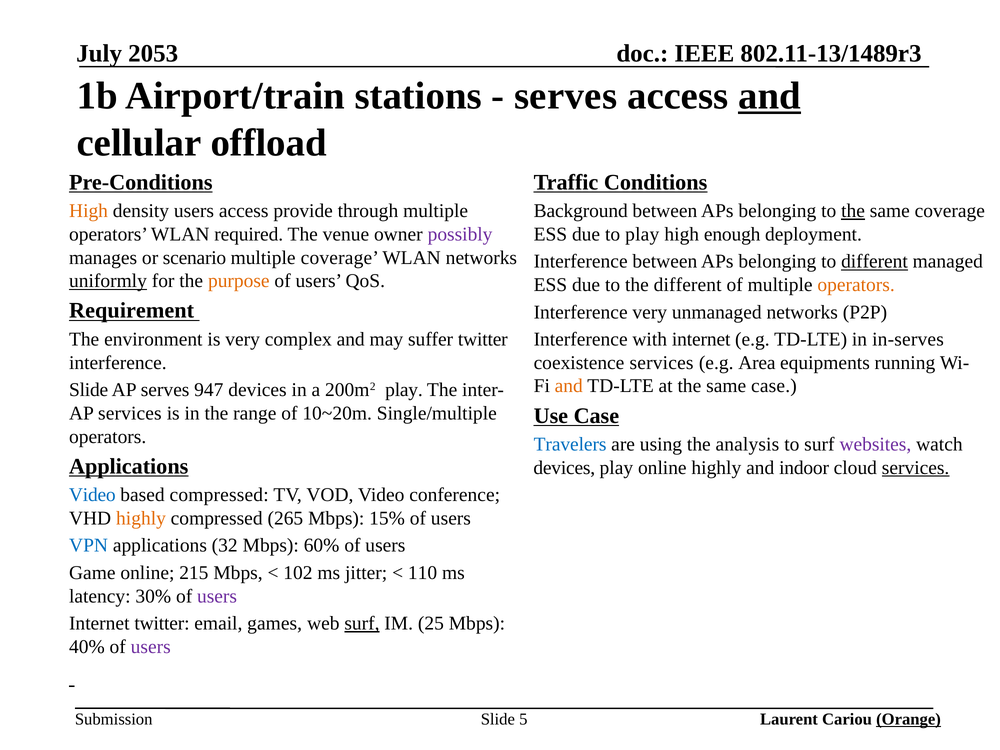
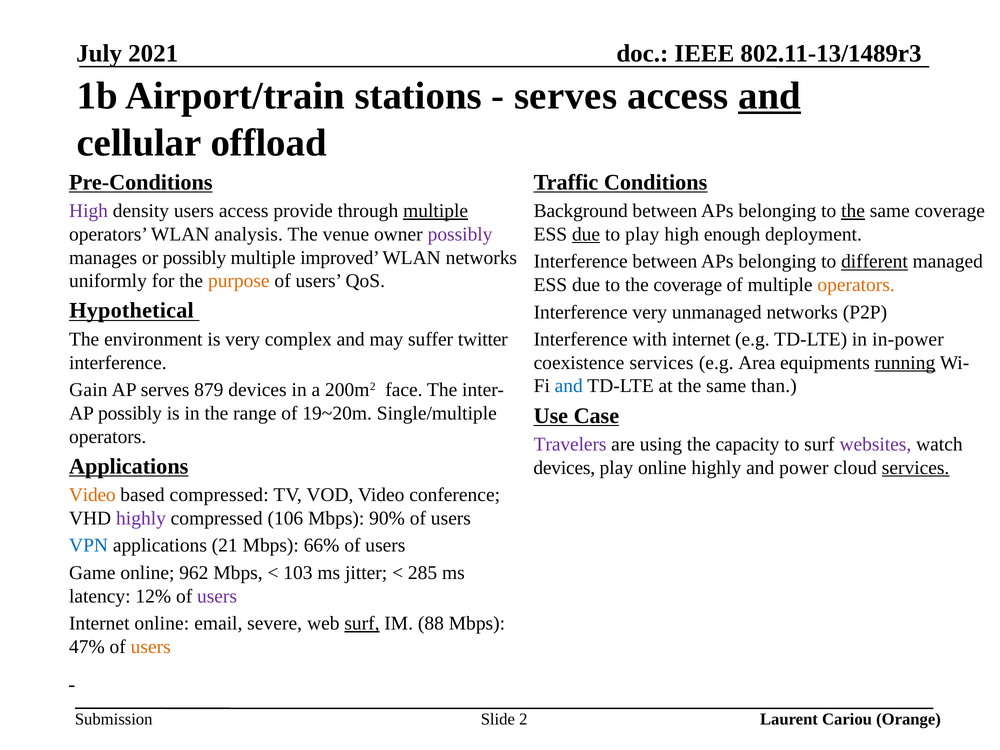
2053: 2053 -> 2021
High at (89, 211) colour: orange -> purple
multiple at (436, 211) underline: none -> present
required: required -> analysis
due at (586, 234) underline: none -> present
or scenario: scenario -> possibly
multiple coverage: coverage -> improved
uniformly underline: present -> none
the different: different -> coverage
Requirement: Requirement -> Hypothetical
in-serves: in-serves -> in-power
running underline: none -> present
and at (569, 386) colour: orange -> blue
same case: case -> than
Slide at (89, 390): Slide -> Gain
947: 947 -> 879
200m2 play: play -> face
AP services: services -> possibly
10~20m: 10~20m -> 19~20m
Travelers colour: blue -> purple
analysis: analysis -> capacity
indoor: indoor -> power
Video at (92, 495) colour: blue -> orange
highly at (141, 518) colour: orange -> purple
265: 265 -> 106
15%: 15% -> 90%
32: 32 -> 21
60%: 60% -> 66%
215: 215 -> 962
102: 102 -> 103
110: 110 -> 285
30%: 30% -> 12%
Internet twitter: twitter -> online
games: games -> severe
25: 25 -> 88
40%: 40% -> 47%
users at (151, 647) colour: purple -> orange
5: 5 -> 2
Orange underline: present -> none
